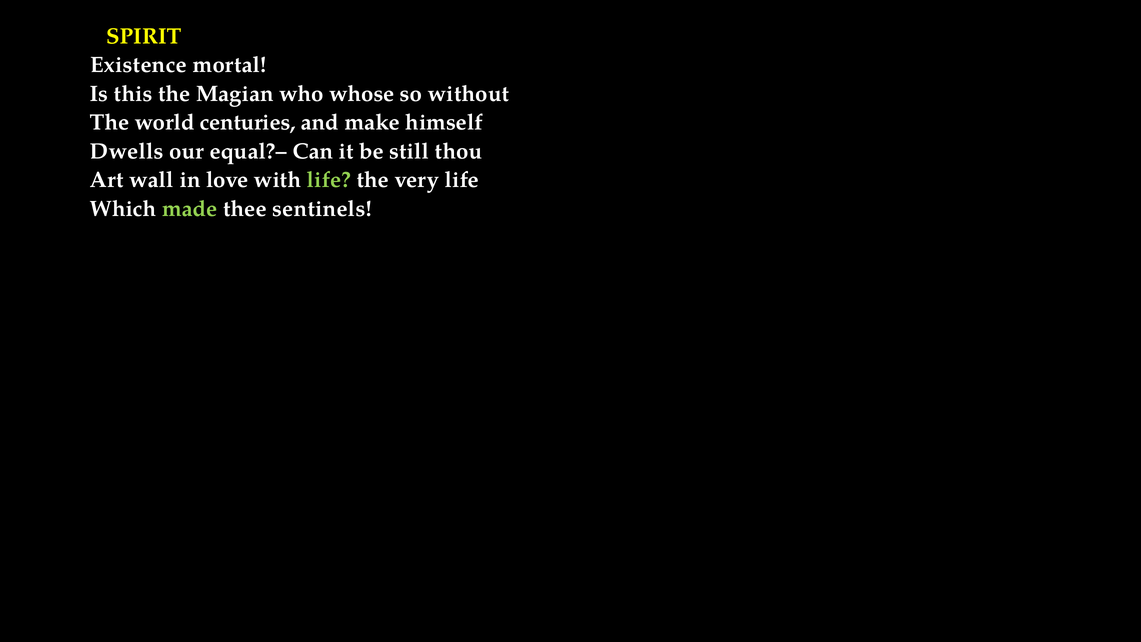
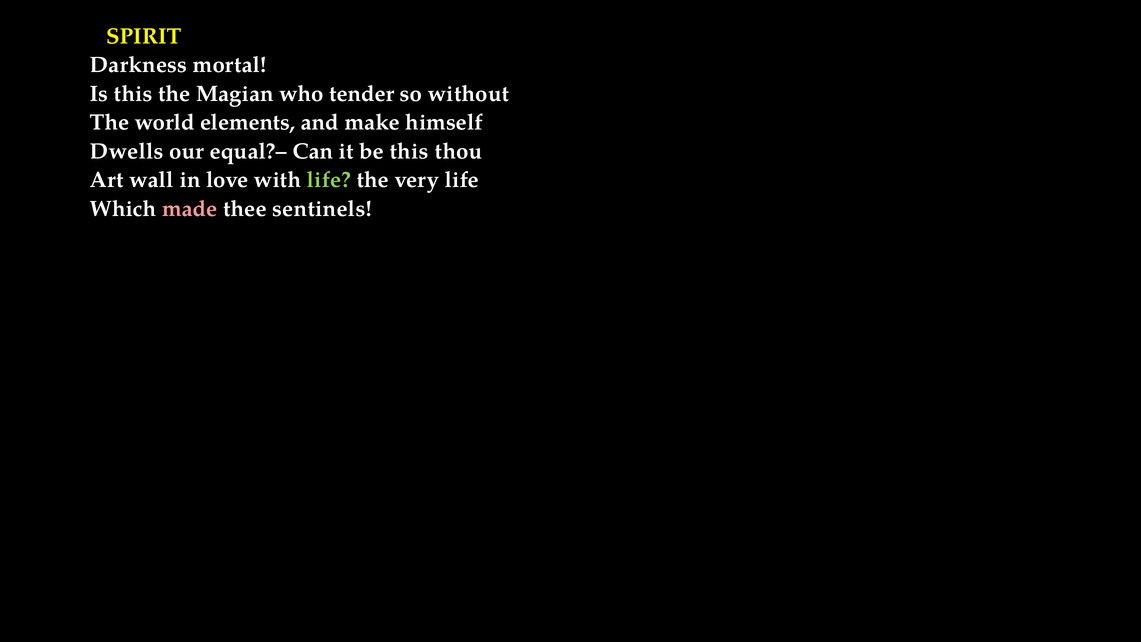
Existence: Existence -> Darkness
whose: whose -> tender
centuries: centuries -> elements
be still: still -> this
made colour: light green -> pink
